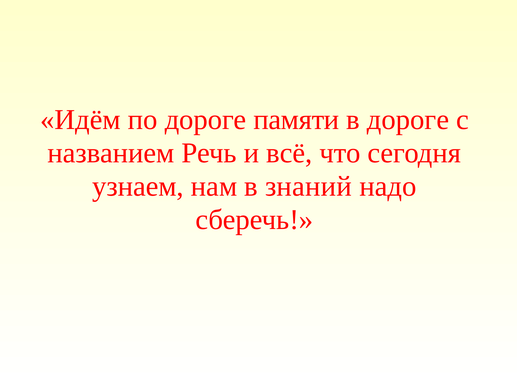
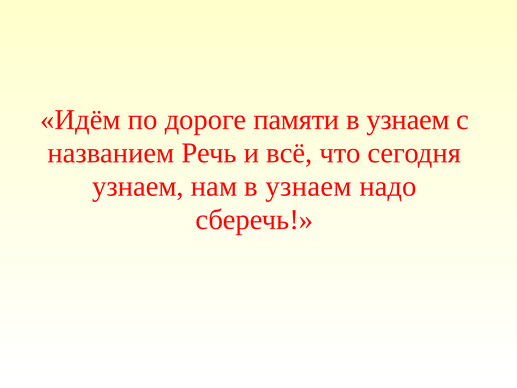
дороге at (408, 119): дороге -> узнаем
нам в знаний: знаний -> узнаем
